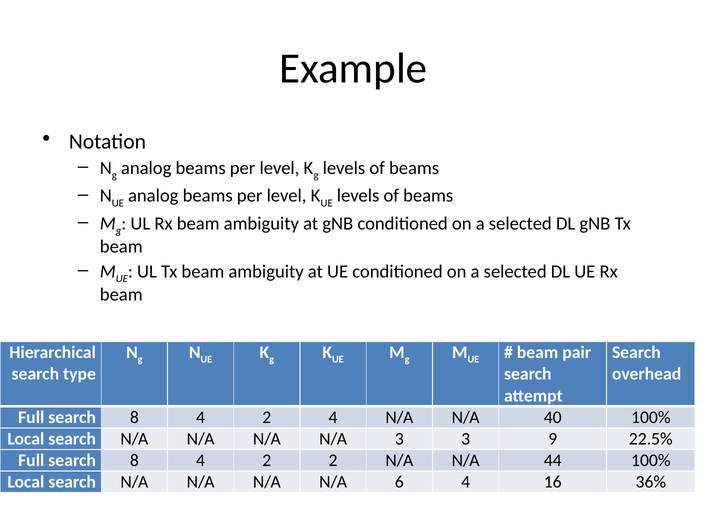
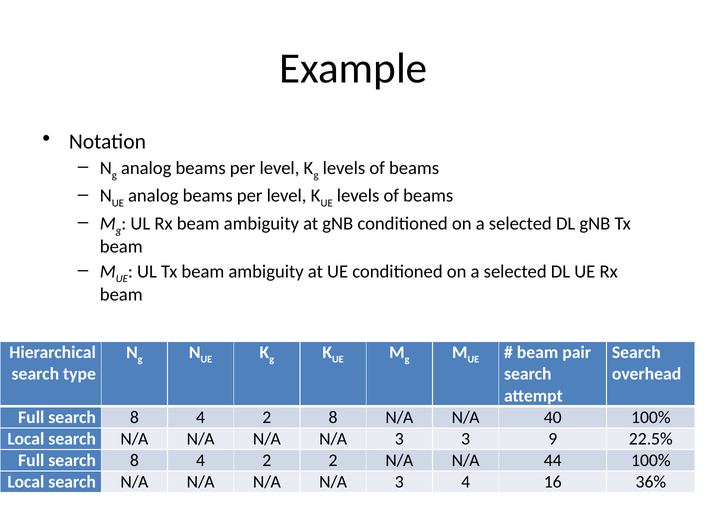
2 4: 4 -> 8
6 at (399, 482): 6 -> 3
